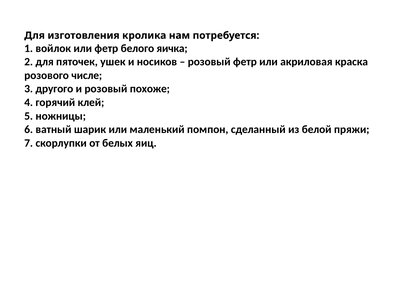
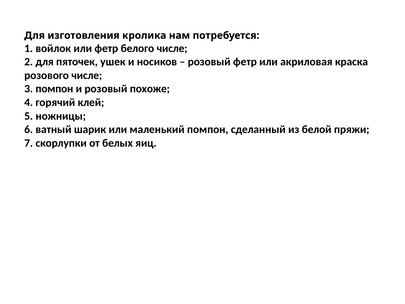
белого яичка: яичка -> числе
3 другого: другого -> помпон
